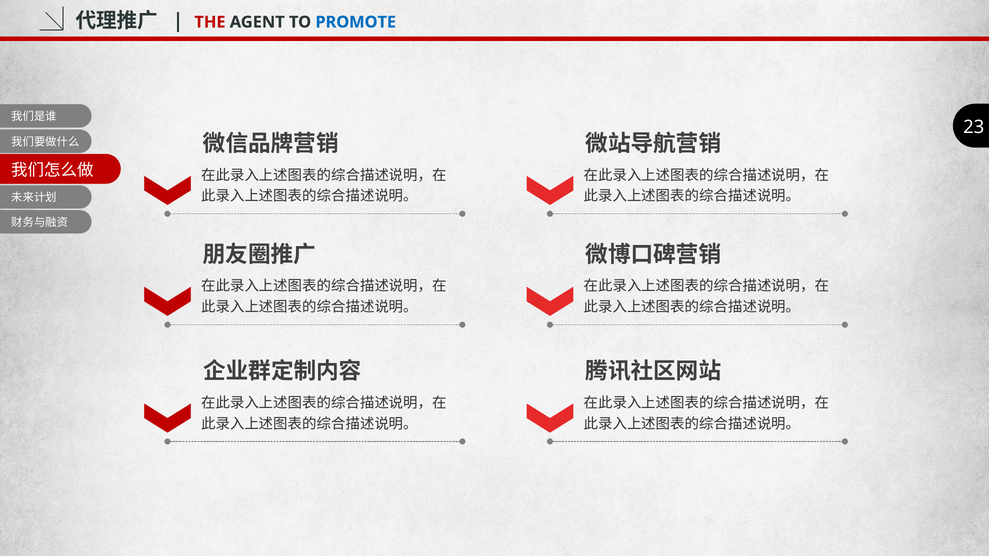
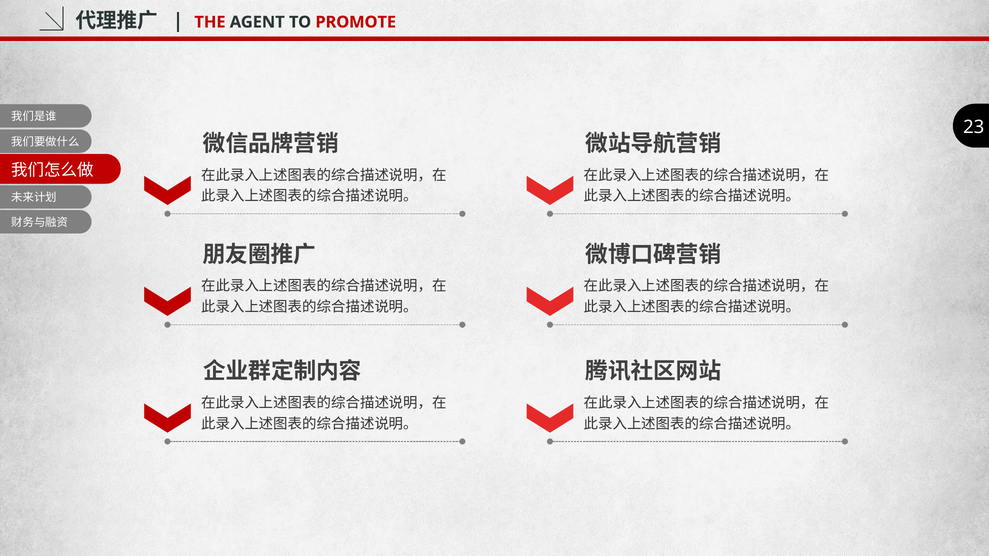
PROMOTE colour: blue -> red
